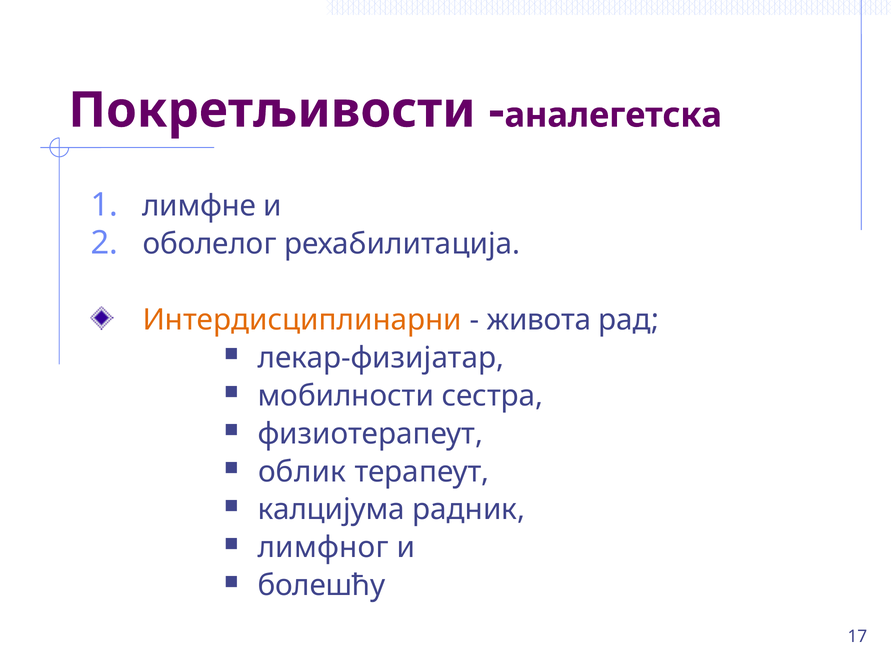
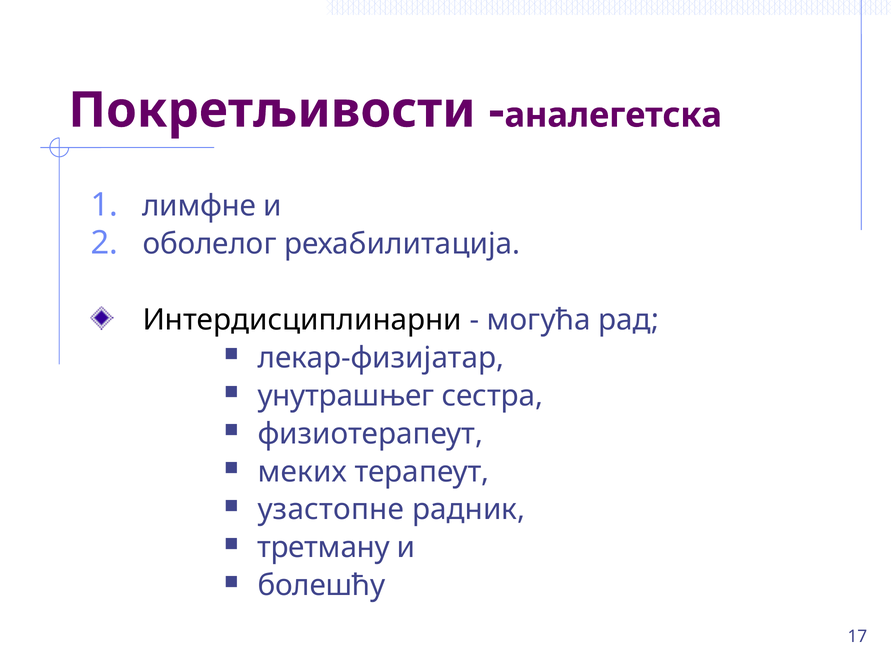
Интердисциплинарни colour: orange -> black
живота: живота -> могућа
мобилности: мобилности -> унутрашњег
облик: облик -> меких
калцијума: калцијума -> узастопне
лимфног: лимфног -> третману
